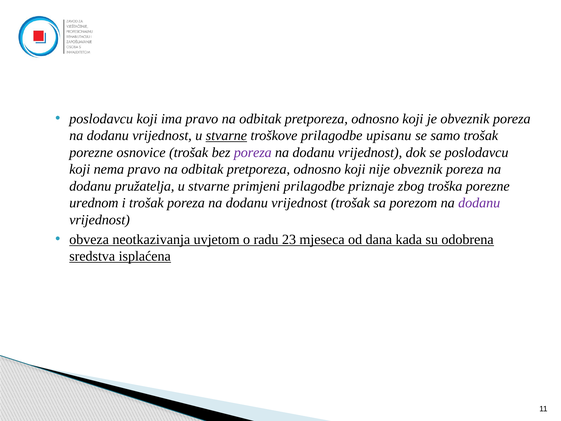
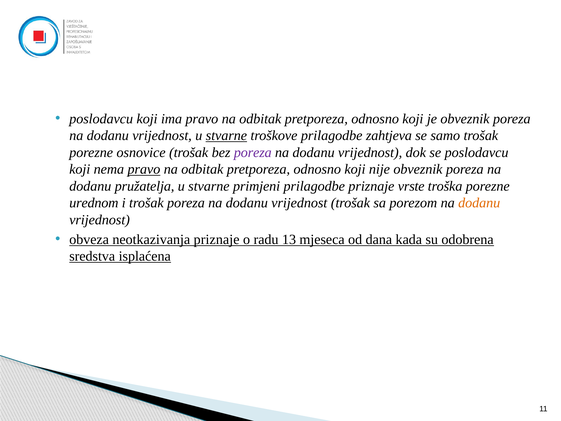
upisanu: upisanu -> zahtjeva
pravo at (144, 169) underline: none -> present
zbog: zbog -> vrste
dodanu at (479, 203) colour: purple -> orange
neotkazivanja uvjetom: uvjetom -> priznaje
23: 23 -> 13
